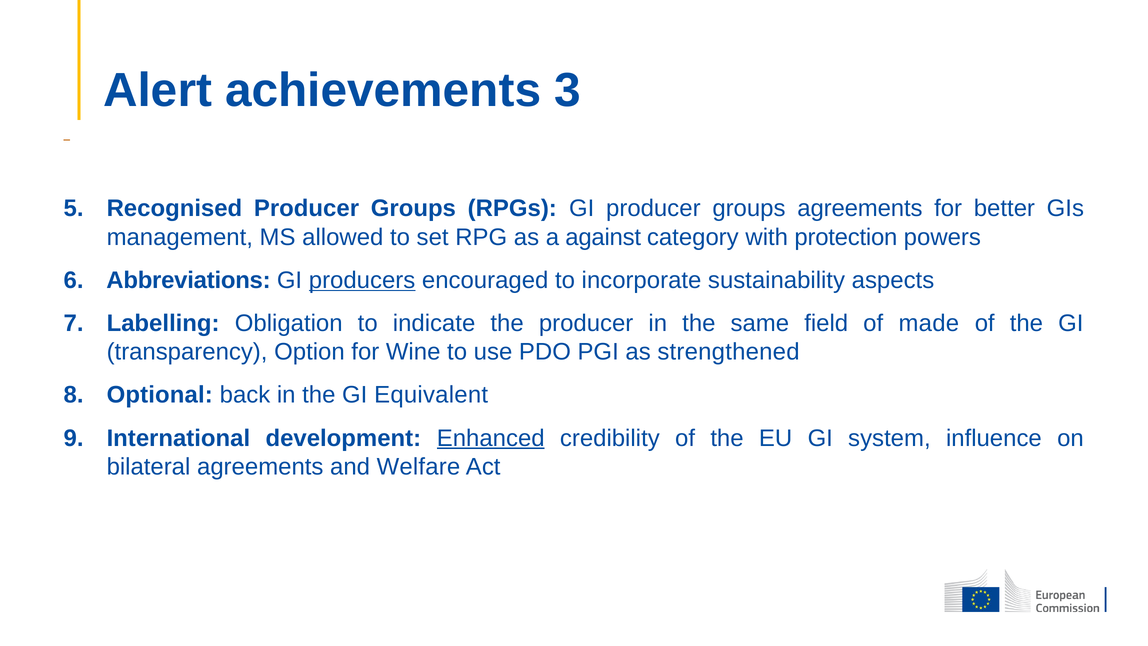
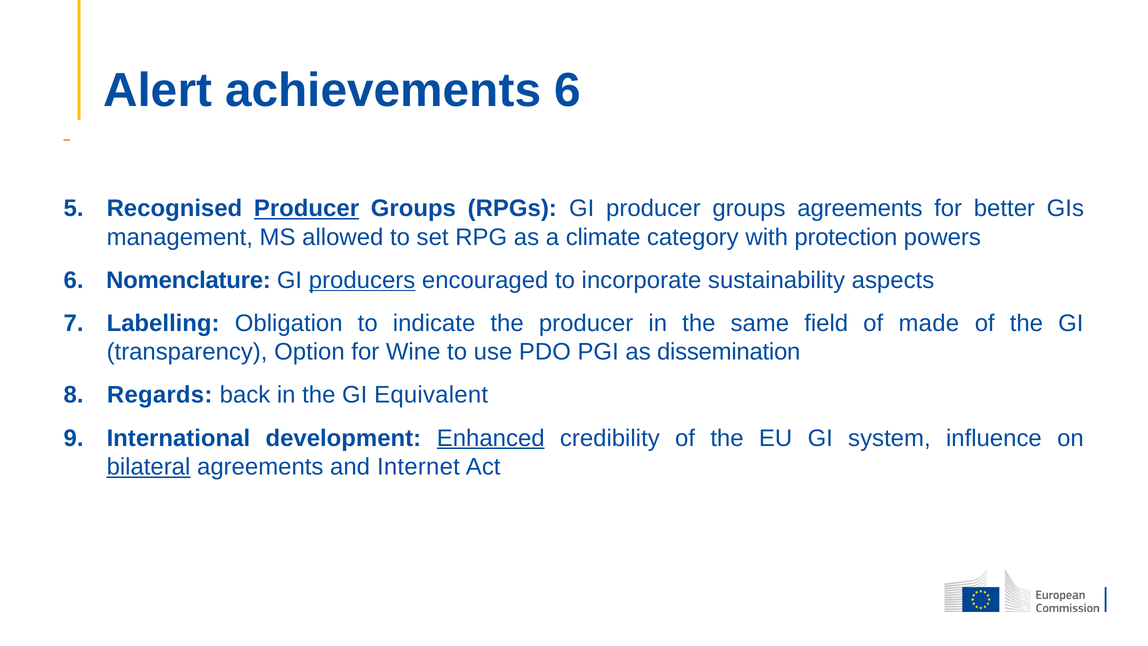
achievements 3: 3 -> 6
Producer at (307, 208) underline: none -> present
against: against -> climate
Abbreviations: Abbreviations -> Nomenclature
strengthened: strengthened -> dissemination
Optional: Optional -> Regards
bilateral underline: none -> present
Welfare: Welfare -> Internet
